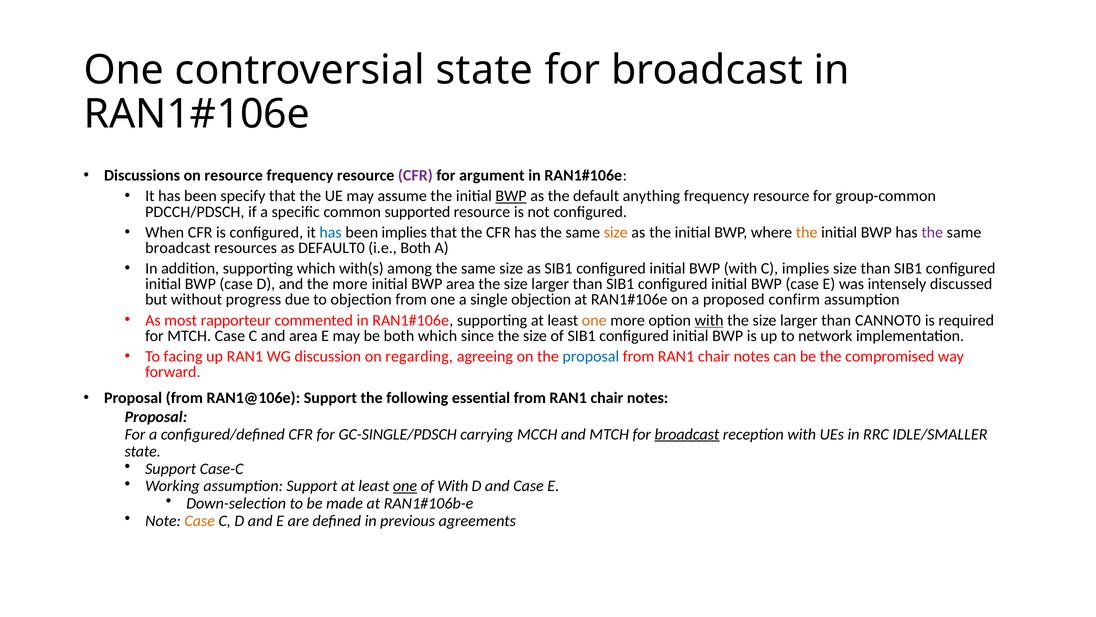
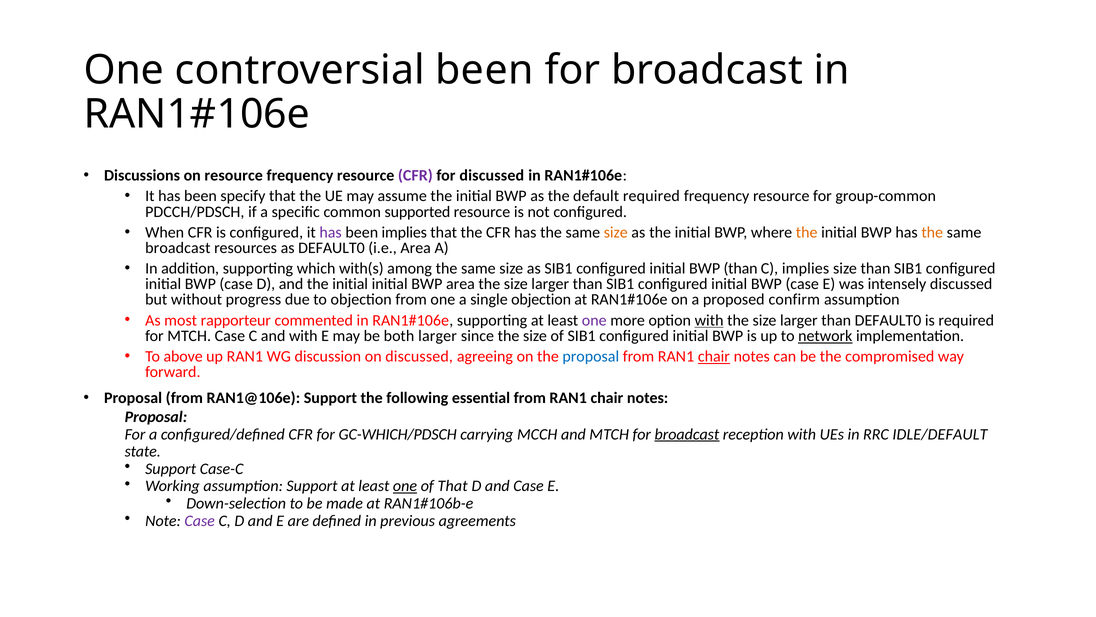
controversial state: state -> been
for argument: argument -> discussed
BWP at (511, 196) underline: present -> none
default anything: anything -> required
has at (331, 232) colour: blue -> purple
the at (932, 232) colour: purple -> orange
i.e Both: Both -> Area
BWP with: with -> than
and the more: more -> initial
one at (594, 320) colour: orange -> purple
than CANNOT0: CANNOT0 -> DEFAULT0
and area: area -> with
both which: which -> larger
network underline: none -> present
facing: facing -> above
on regarding: regarding -> discussed
chair at (714, 356) underline: none -> present
GC-SINGLE/PDSCH: GC-SINGLE/PDSCH -> GC-WHICH/PDSCH
IDLE/SMALLER: IDLE/SMALLER -> IDLE/DEFAULT
of With: With -> That
Case at (200, 520) colour: orange -> purple
